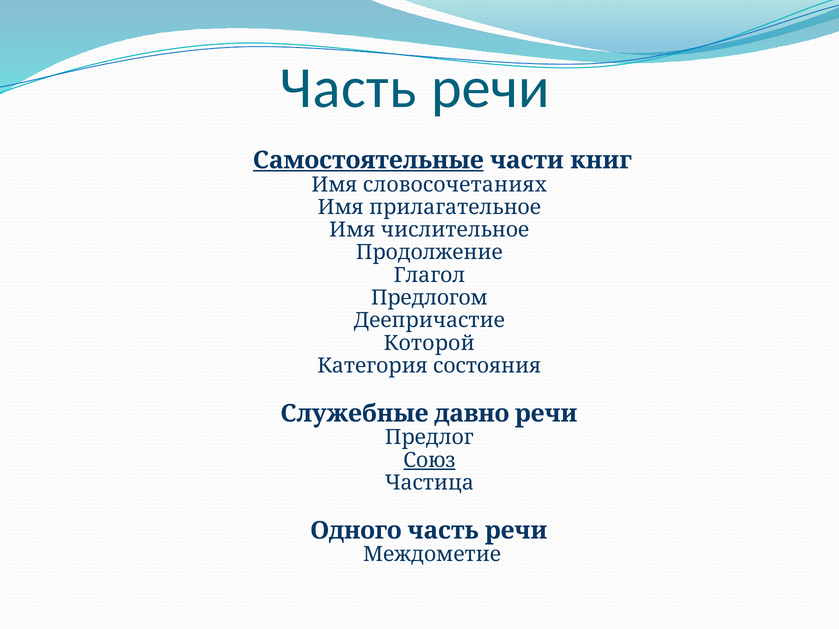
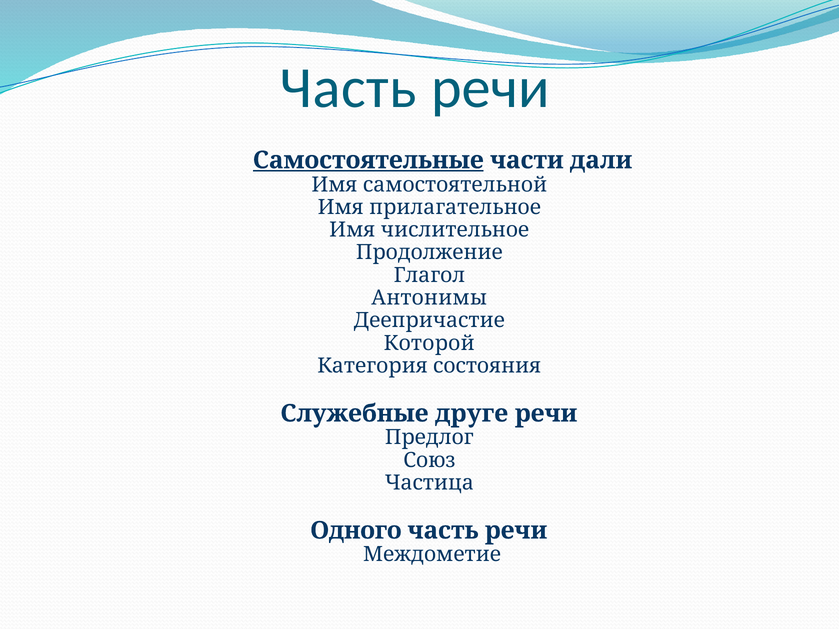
книг: книг -> дали
словосочетаниях: словосочетаниях -> самостоятельной
Предлогом: Предлогом -> Антонимы
давно: давно -> друге
Союз underline: present -> none
